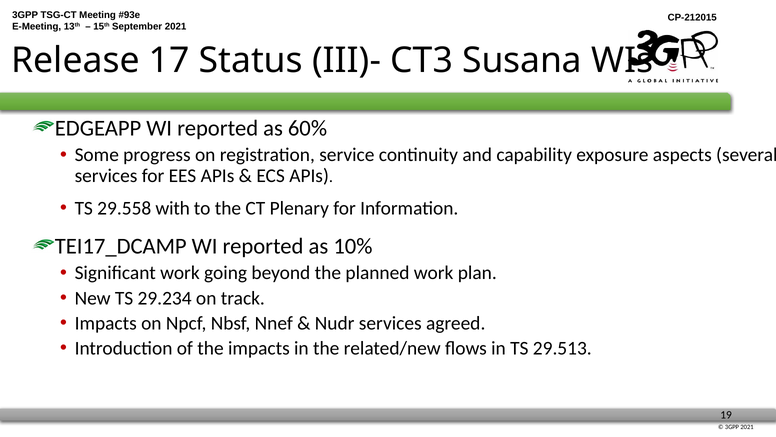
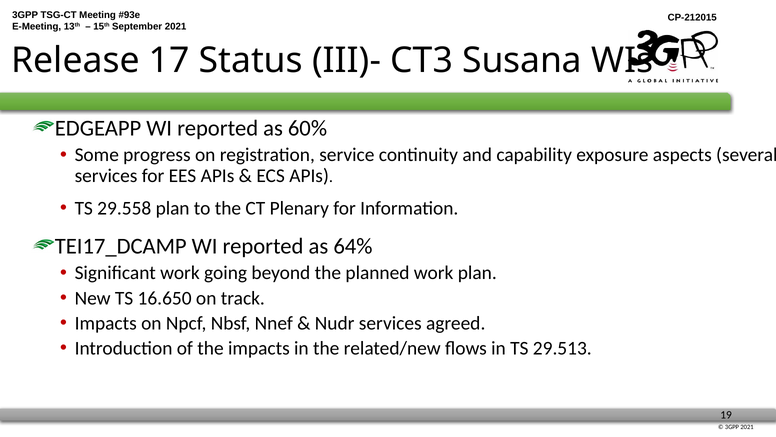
29.558 with: with -> plan
10%: 10% -> 64%
29.234: 29.234 -> 16.650
